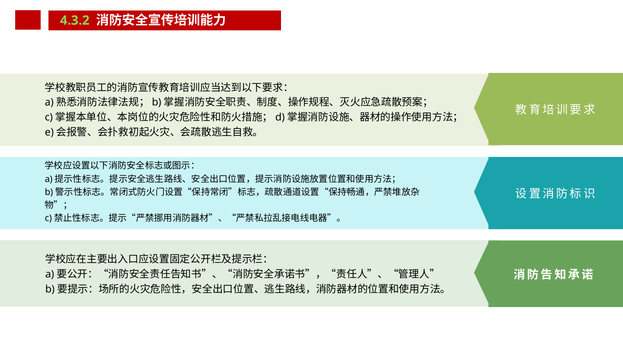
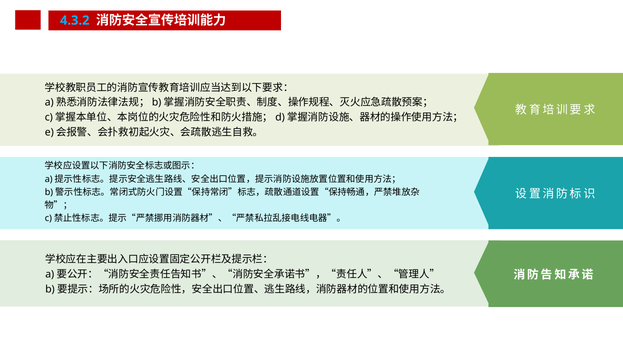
4.3.2 colour: light green -> light blue
